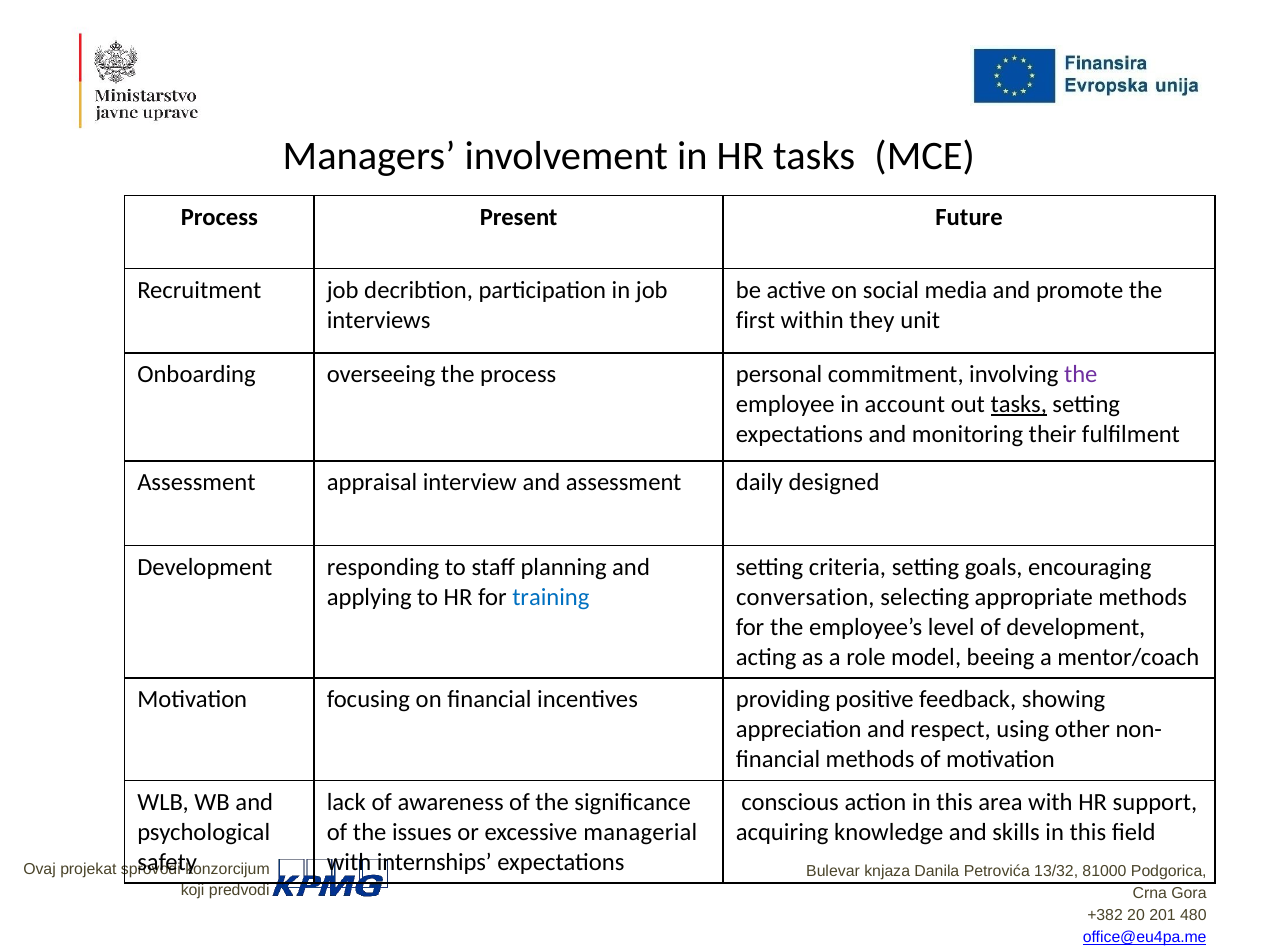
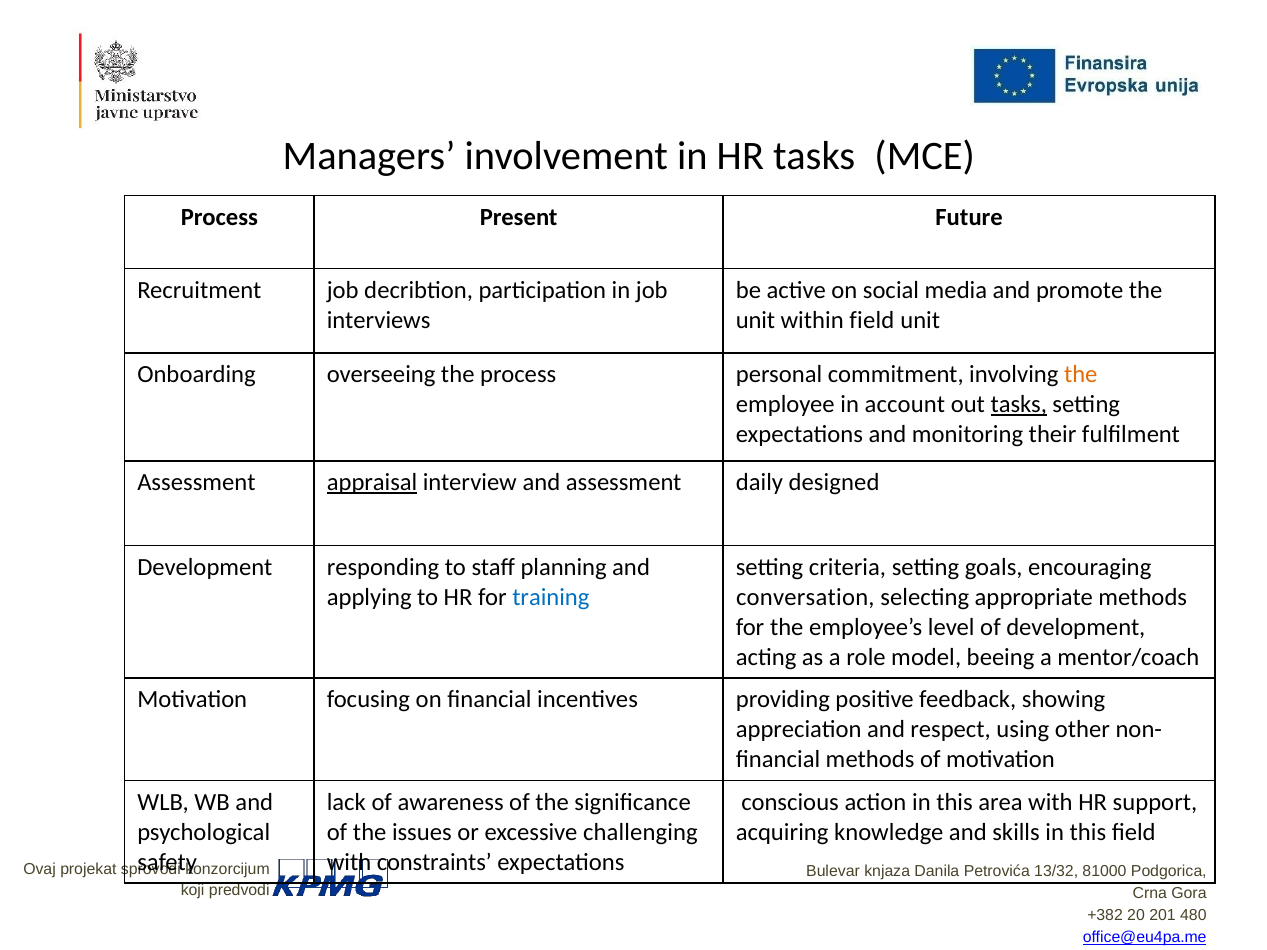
first at (755, 320): first -> unit
within they: they -> field
the at (1081, 375) colour: purple -> orange
appraisal underline: none -> present
managerial: managerial -> challenging
internships: internships -> constraints
